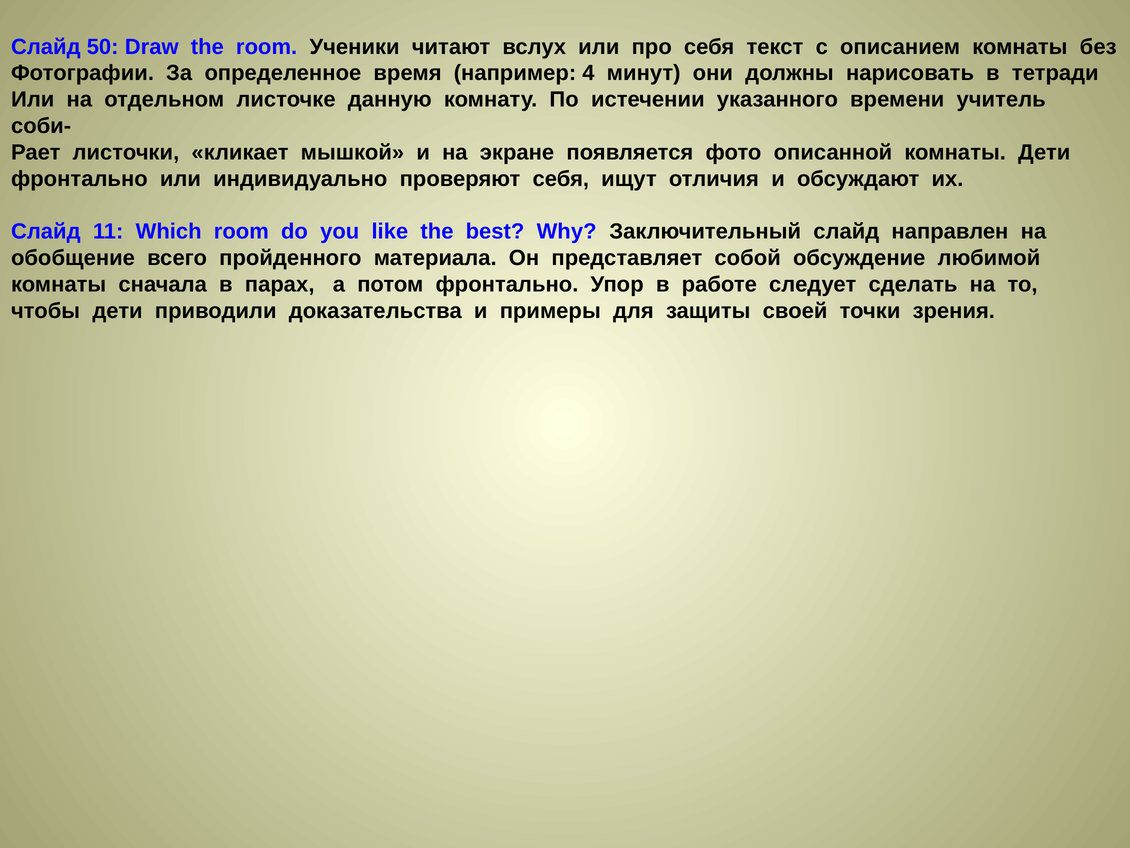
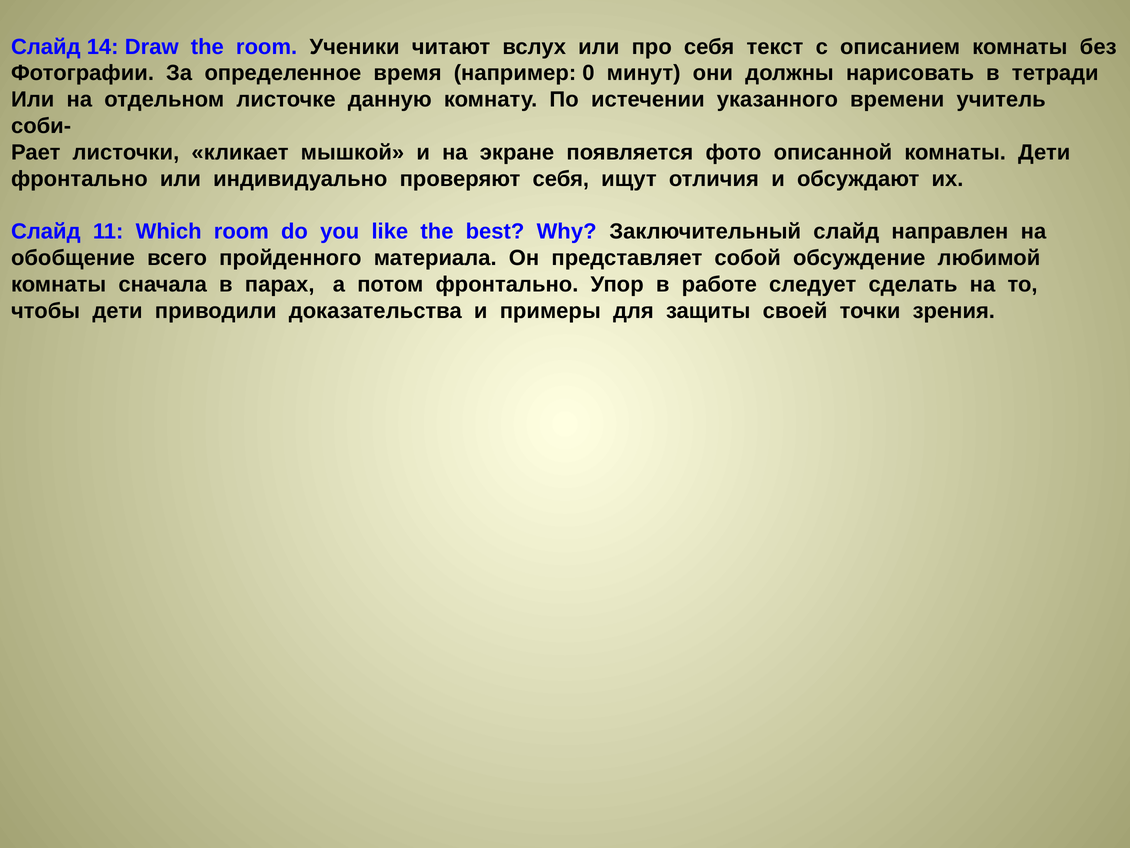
50: 50 -> 14
4: 4 -> 0
